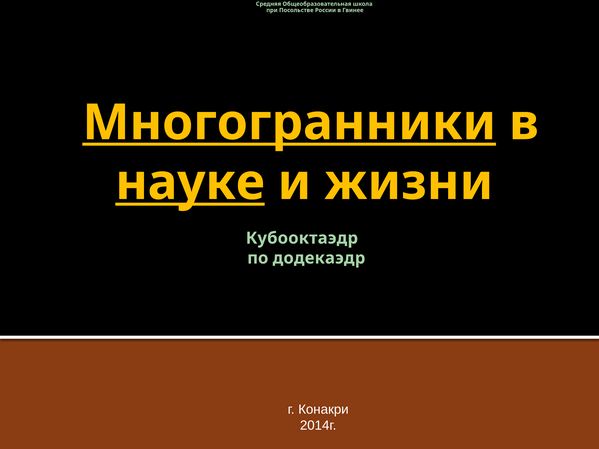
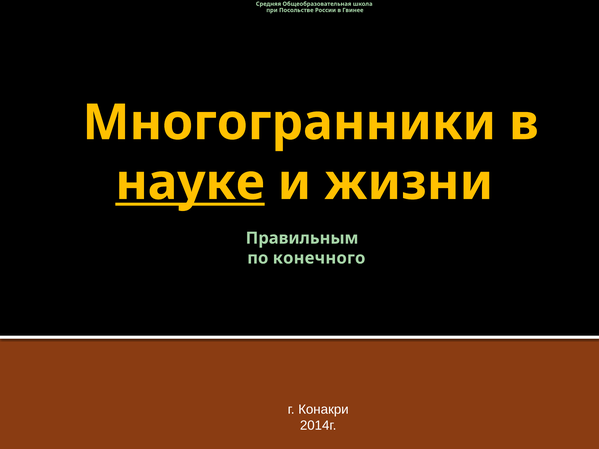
Многогранники underline: present -> none
Кубооктаэдр: Кубооктаэдр -> Правильным
додекаэдр: додекаэдр -> конечного
